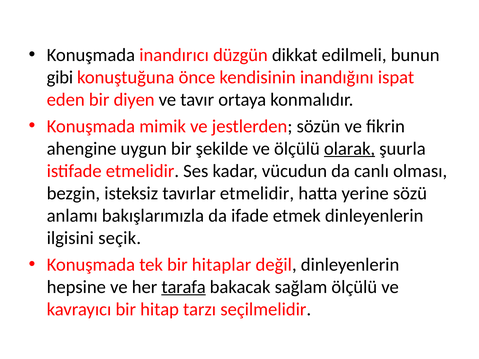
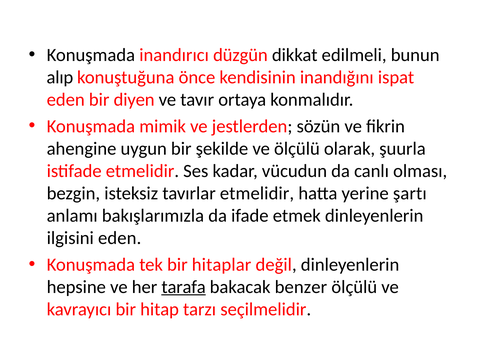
gibi: gibi -> alıp
olarak underline: present -> none
sözü: sözü -> şartı
ilgisini seçik: seçik -> eden
sağlam: sağlam -> benzer
